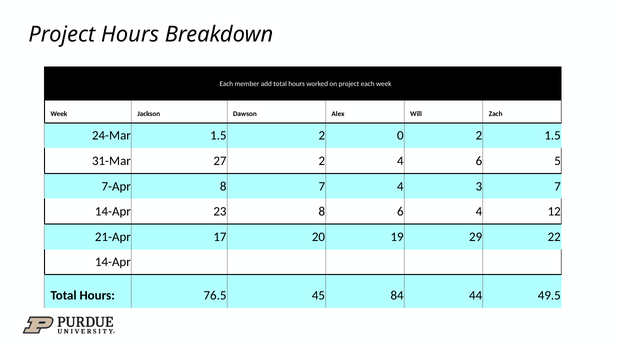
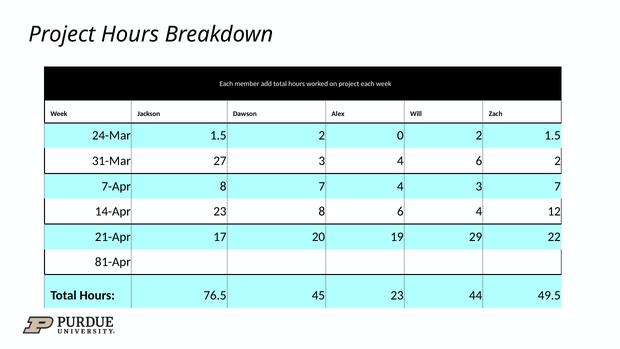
27 2: 2 -> 3
6 5: 5 -> 2
14-Apr at (113, 262): 14-Apr -> 81-Apr
45 84: 84 -> 23
